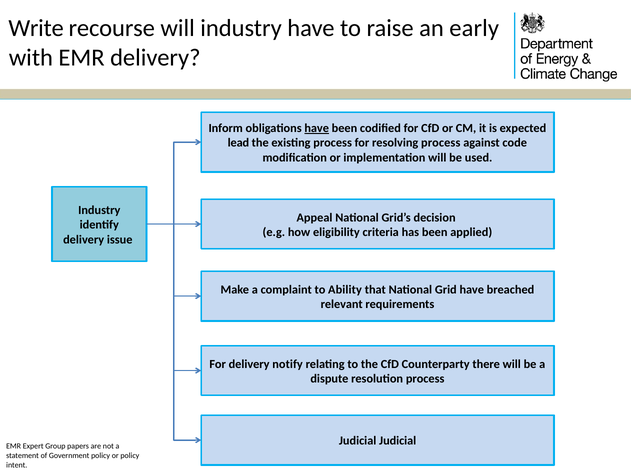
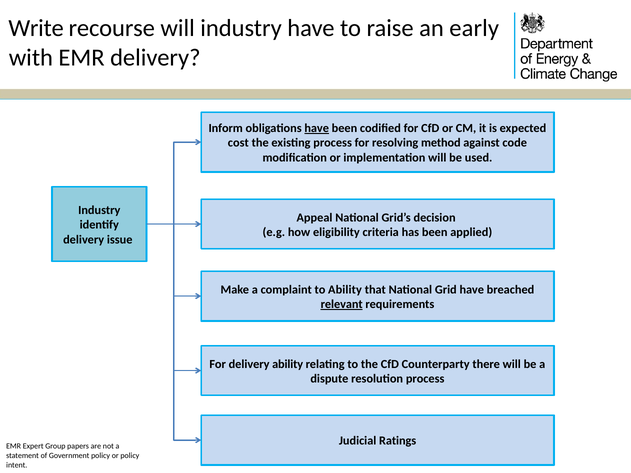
lead: lead -> cost
resolving process: process -> method
relevant underline: none -> present
delivery notify: notify -> ability
Judicial Judicial: Judicial -> Ratings
